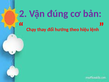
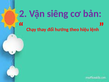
đúng: đúng -> siêng
